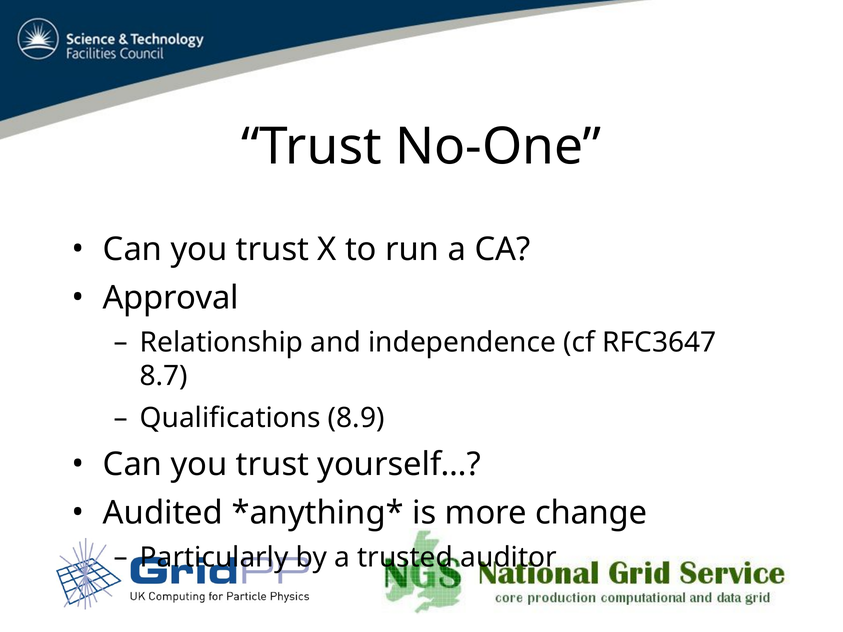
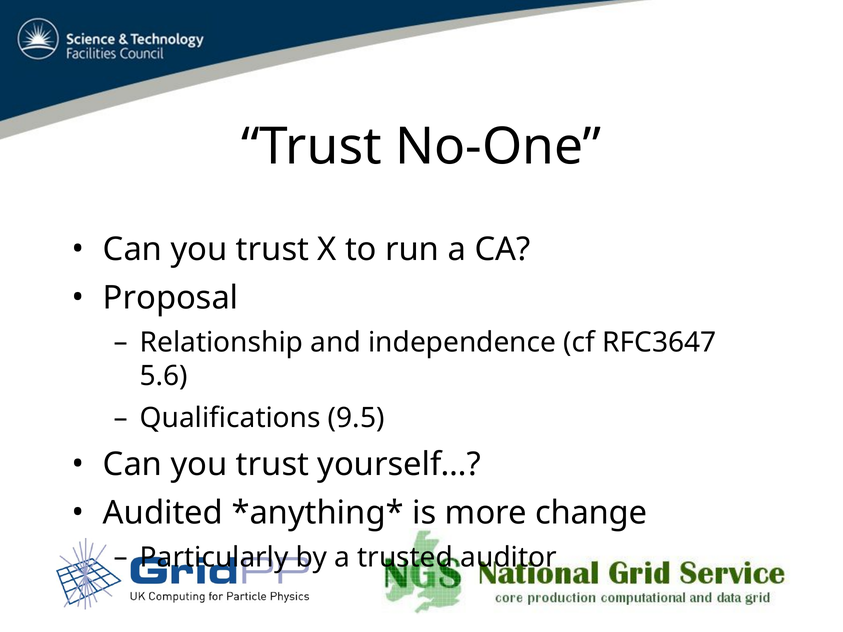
Approval: Approval -> Proposal
8.7: 8.7 -> 5.6
8.9: 8.9 -> 9.5
